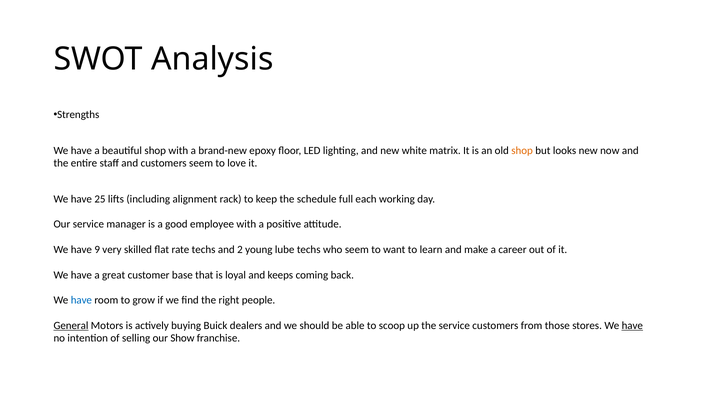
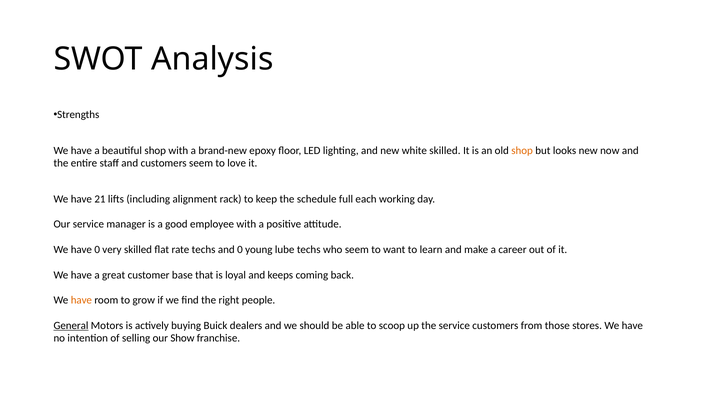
white matrix: matrix -> skilled
25: 25 -> 21
have 9: 9 -> 0
and 2: 2 -> 0
have at (81, 300) colour: blue -> orange
have at (632, 326) underline: present -> none
